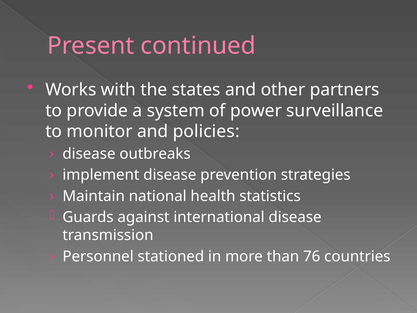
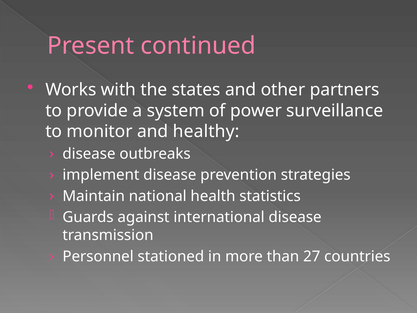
policies: policies -> healthy
76: 76 -> 27
